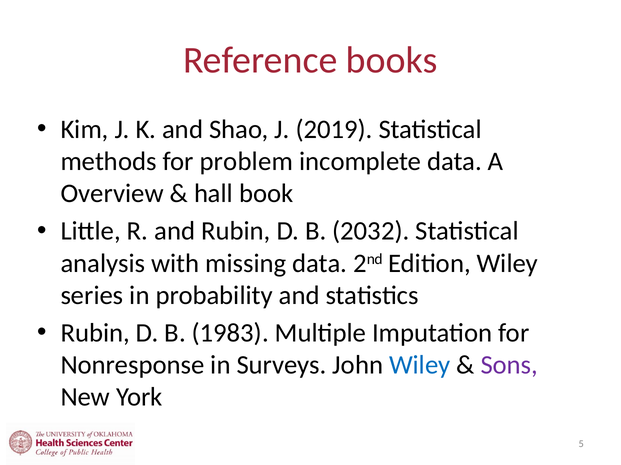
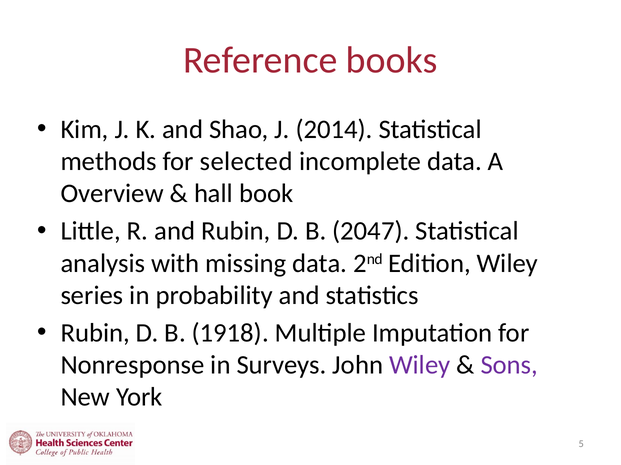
2019: 2019 -> 2014
problem: problem -> selected
2032: 2032 -> 2047
1983: 1983 -> 1918
Wiley at (420, 365) colour: blue -> purple
